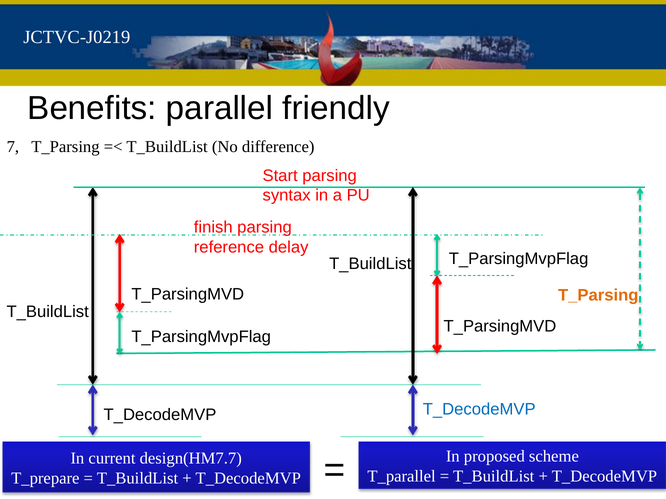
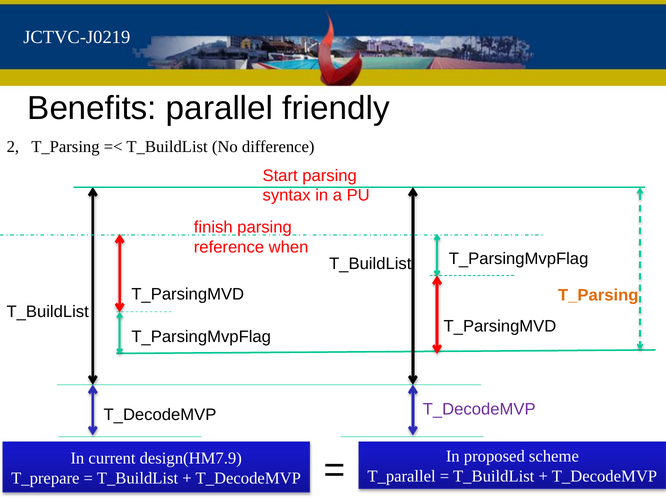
7: 7 -> 2
delay: delay -> when
T_DecodeMVP at (479, 410) colour: blue -> purple
design(HM7.7: design(HM7.7 -> design(HM7.9
